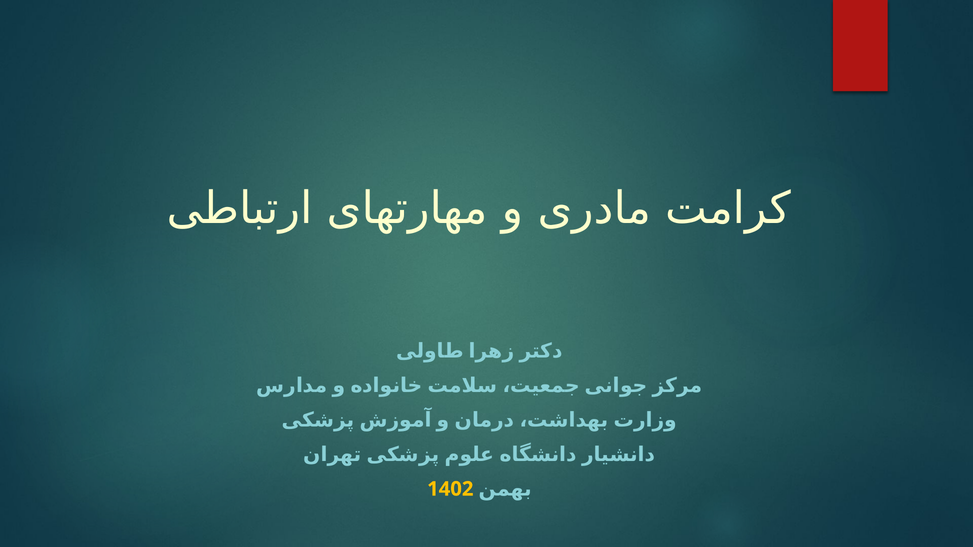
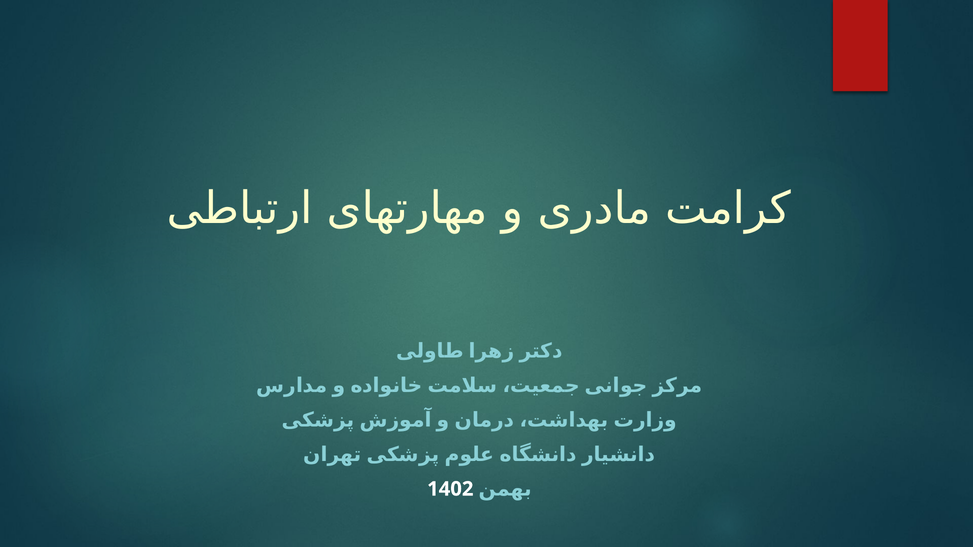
1402 colour: yellow -> white
